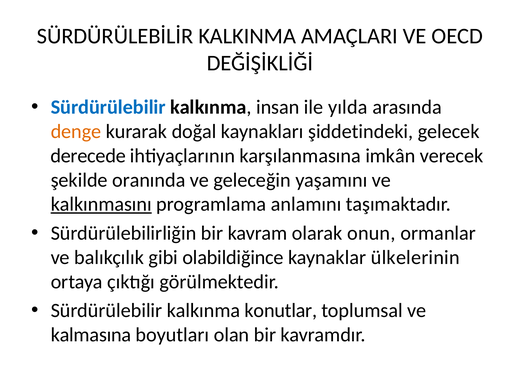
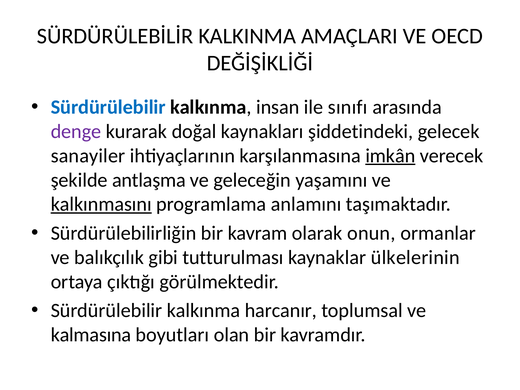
yılda: yılda -> sınıfı
denge colour: orange -> purple
derecede: derecede -> sanayiler
imkân underline: none -> present
oranında: oranında -> antlaşma
olabildiğince: olabildiğince -> tutturulması
konutlar: konutlar -> harcanır
